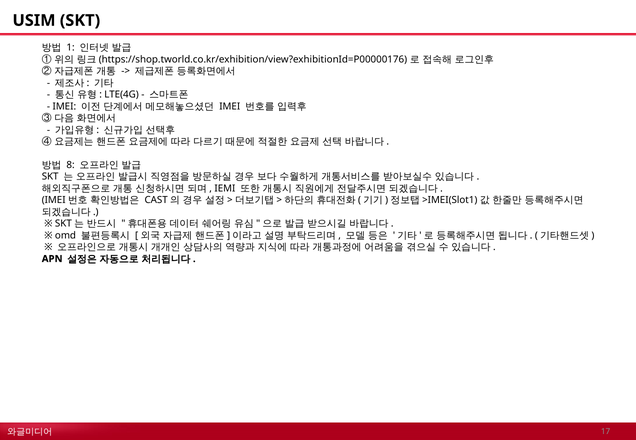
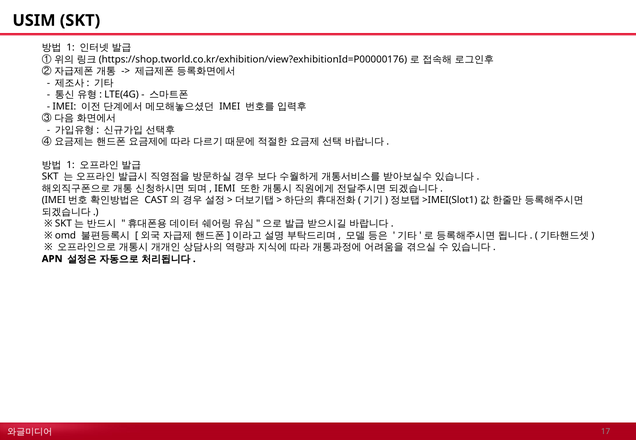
8 at (71, 165): 8 -> 1
